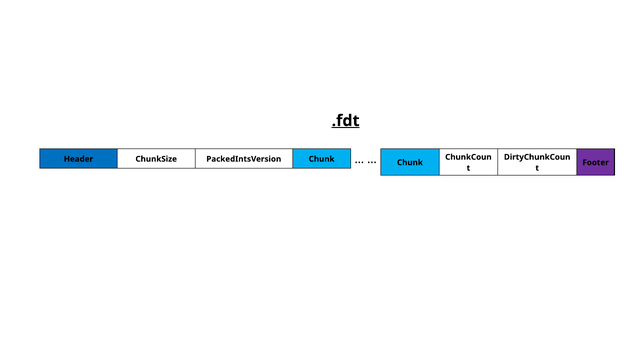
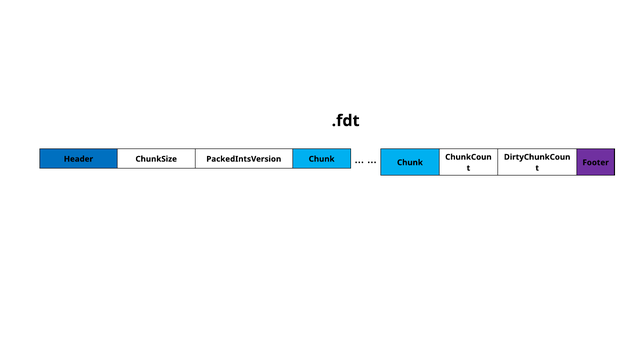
.fdt underline: present -> none
